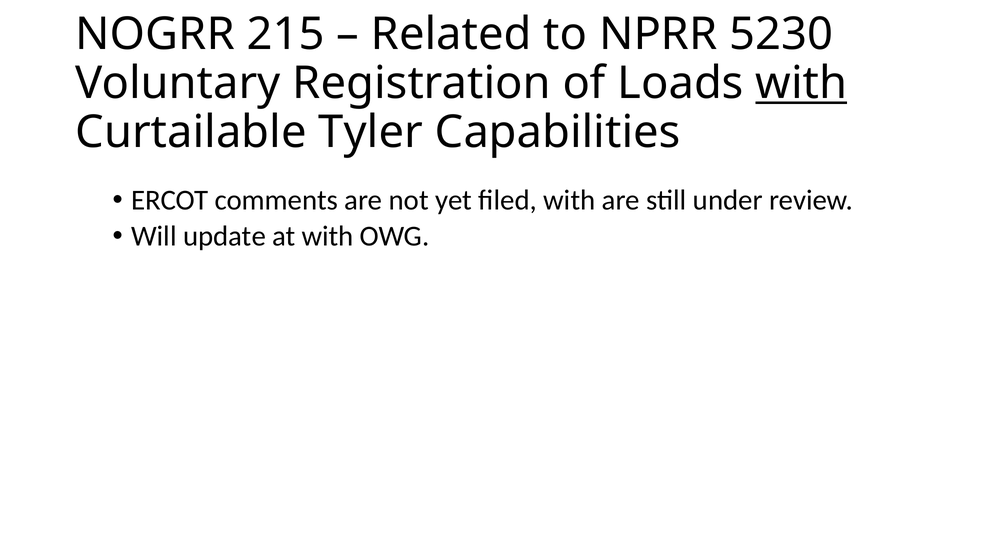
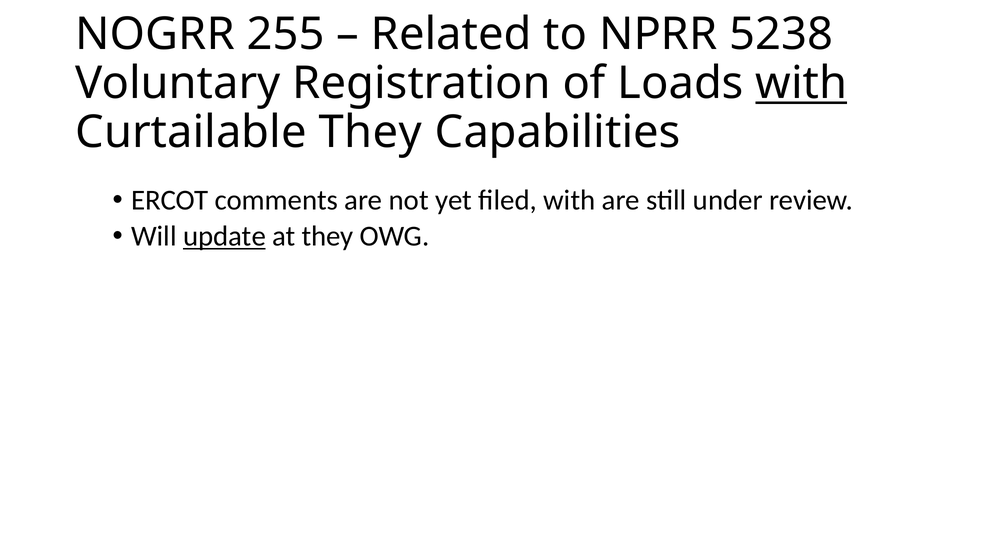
215: 215 -> 255
5230: 5230 -> 5238
Curtailable Tyler: Tyler -> They
update underline: none -> present
at with: with -> they
